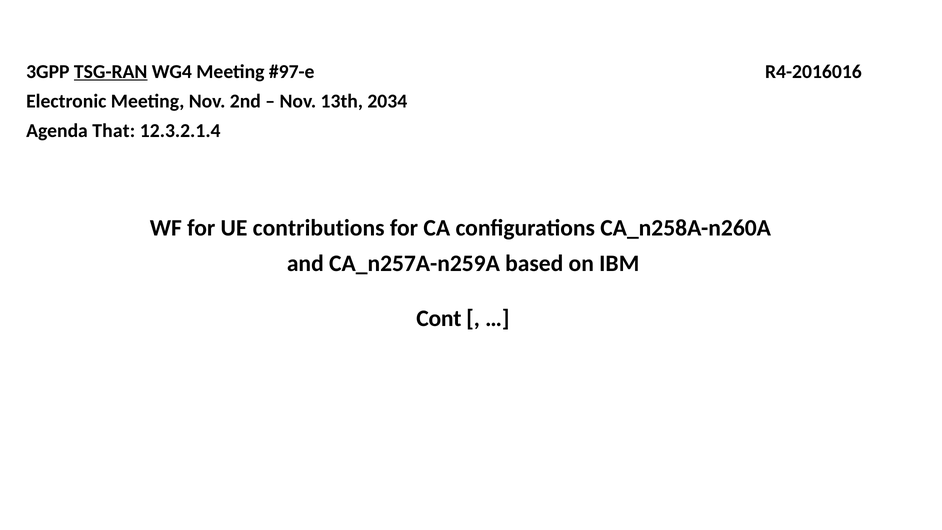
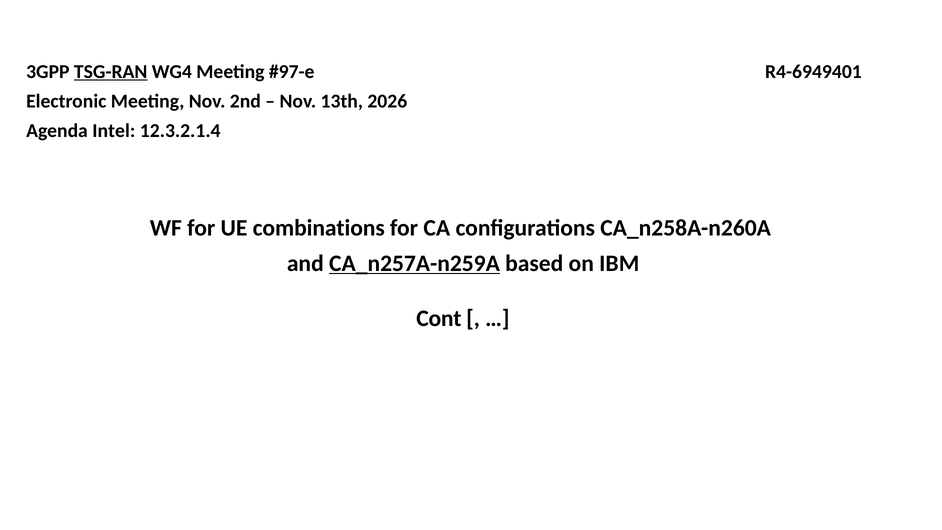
R4-2016016: R4-2016016 -> R4-6949401
2034: 2034 -> 2026
That: That -> Intel
contributions: contributions -> combinations
CA_n257A-n259A underline: none -> present
